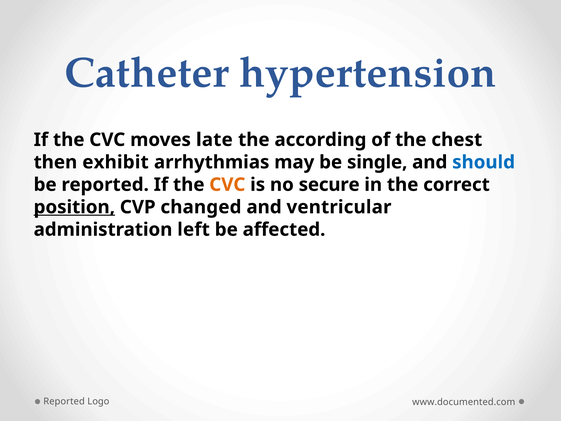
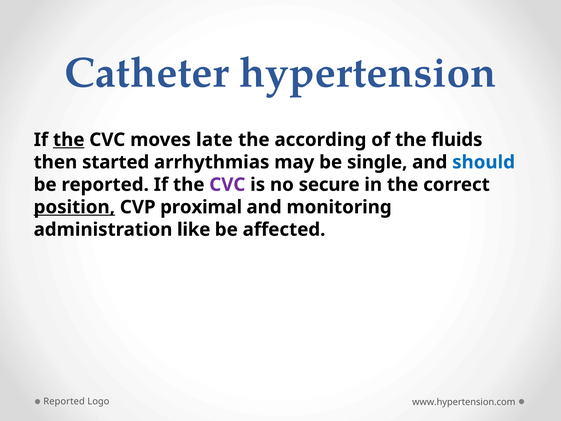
the at (69, 140) underline: none -> present
chest: chest -> fluids
exhibit: exhibit -> started
CVC at (227, 185) colour: orange -> purple
changed: changed -> proximal
ventricular: ventricular -> monitoring
left: left -> like
www.documented.com: www.documented.com -> www.hypertension.com
